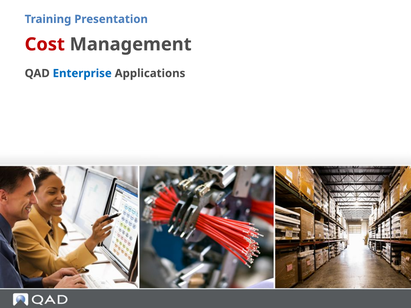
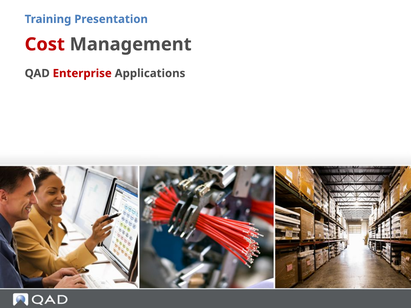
Enterprise colour: blue -> red
